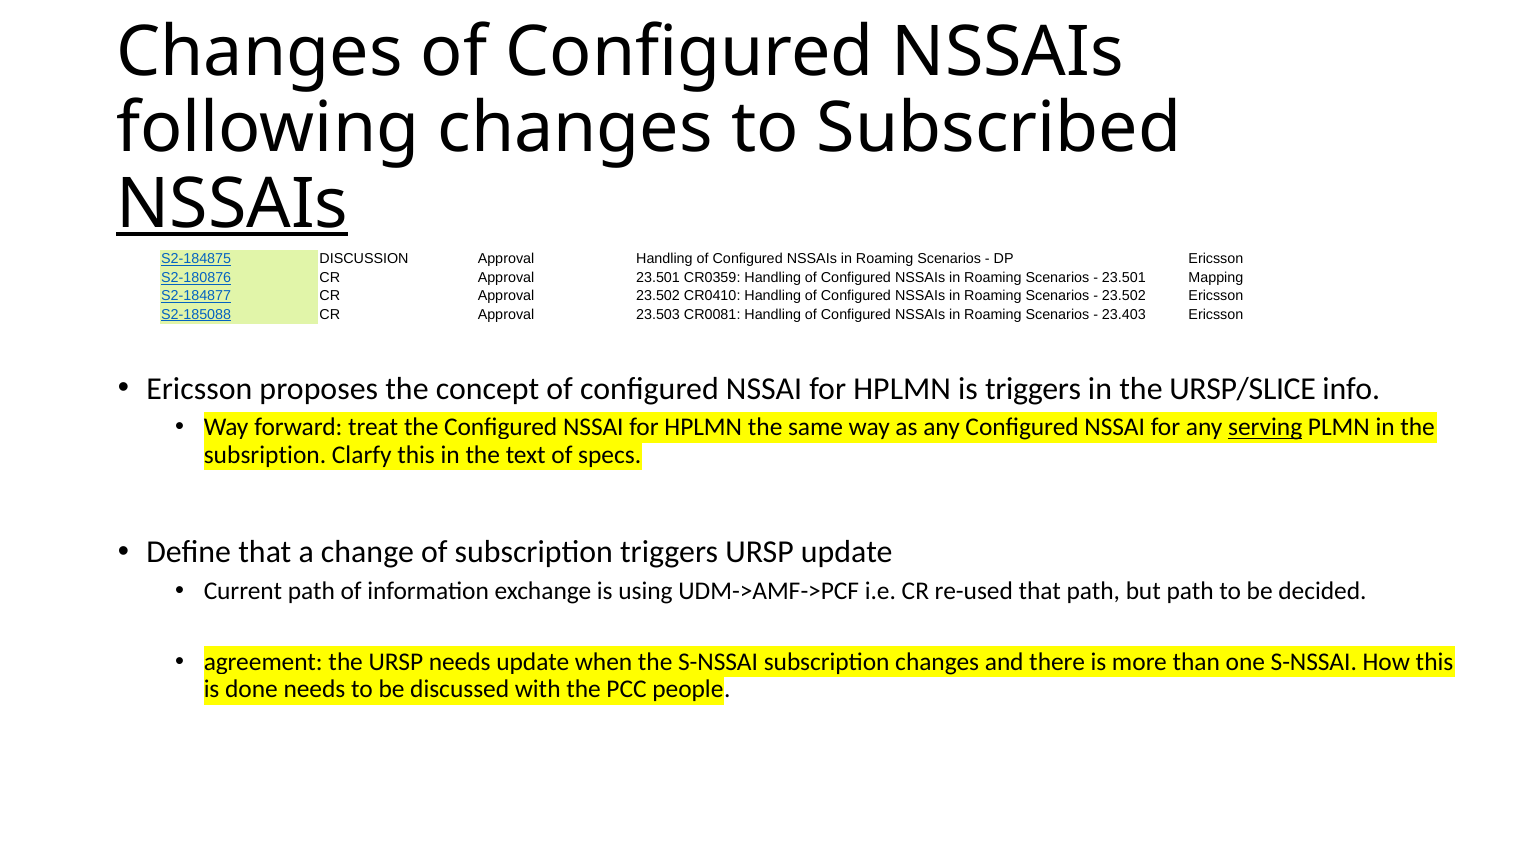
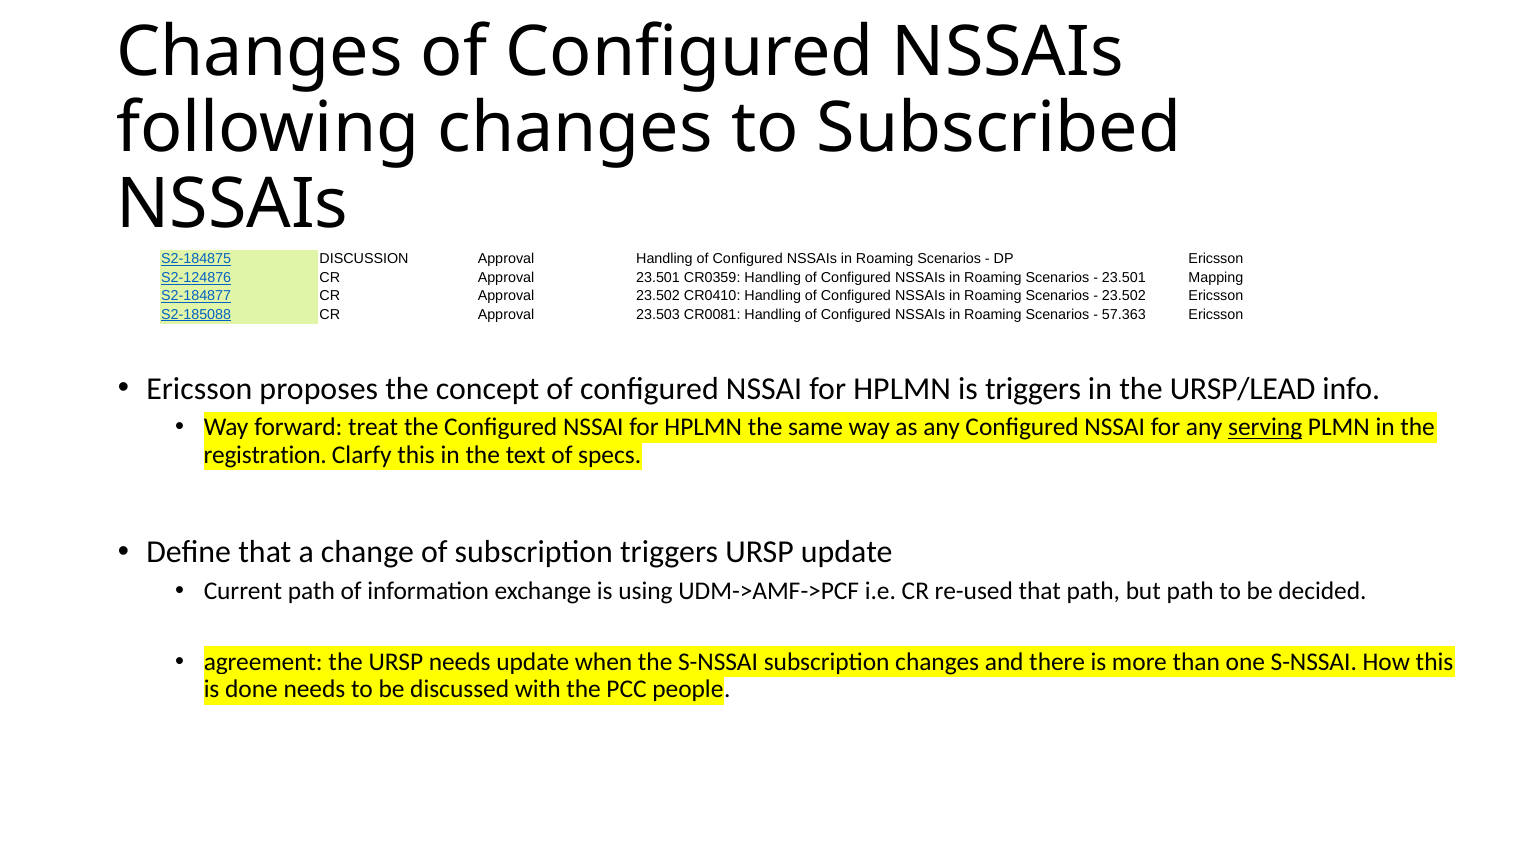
NSSAIs at (232, 204) underline: present -> none
S2-180876: S2-180876 -> S2-124876
23.403: 23.403 -> 57.363
URSP/SLICE: URSP/SLICE -> URSP/LEAD
subsription: subsription -> registration
